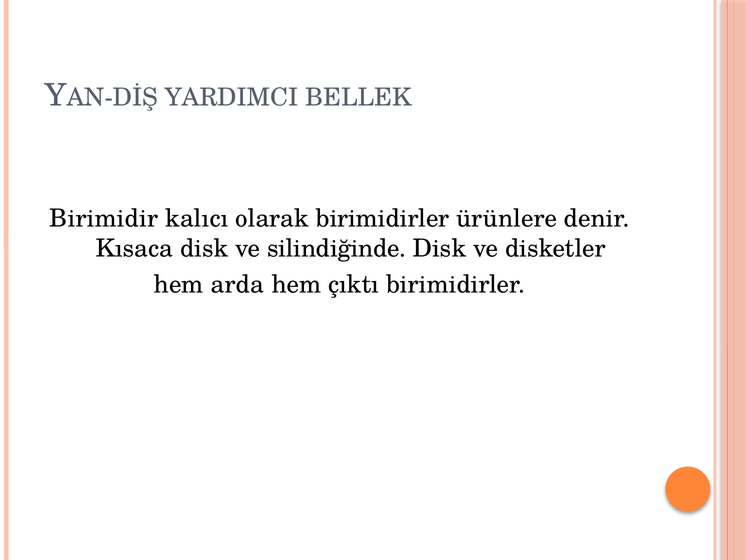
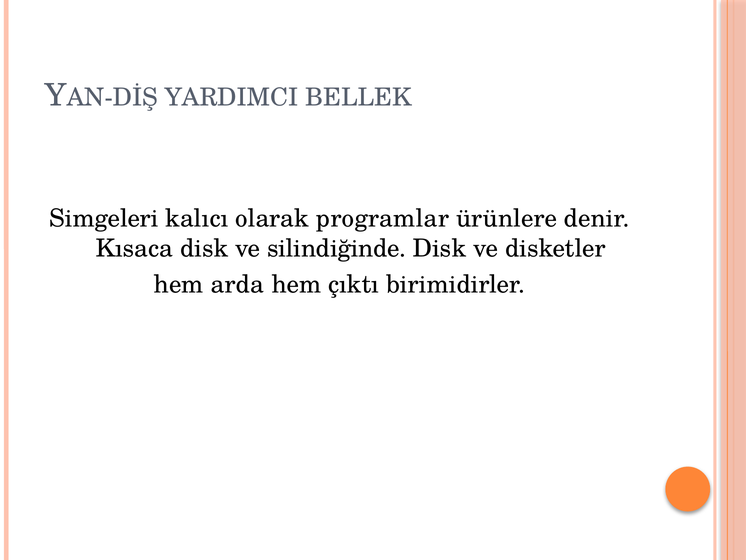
Birimidir: Birimidir -> Simgeleri
olarak birimidirler: birimidirler -> programlar
